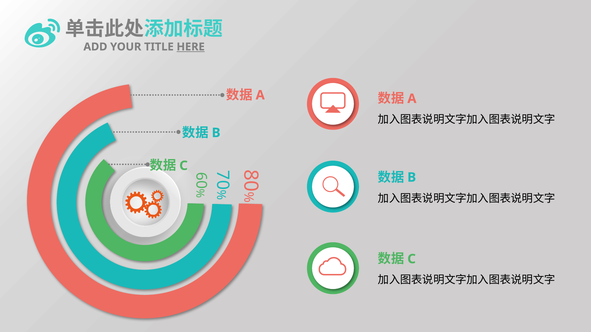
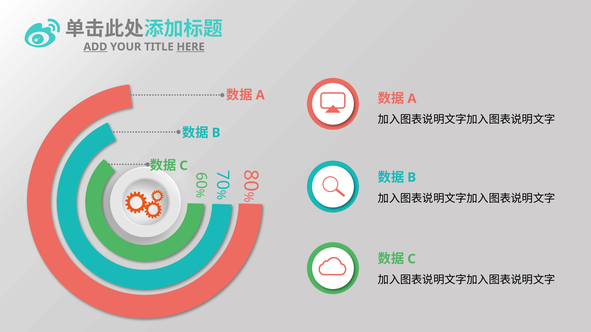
ADD underline: none -> present
